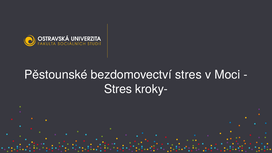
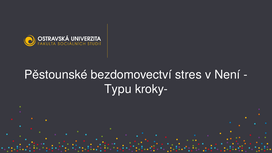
Moci: Moci -> Není
Stres at (118, 89): Stres -> Typu
